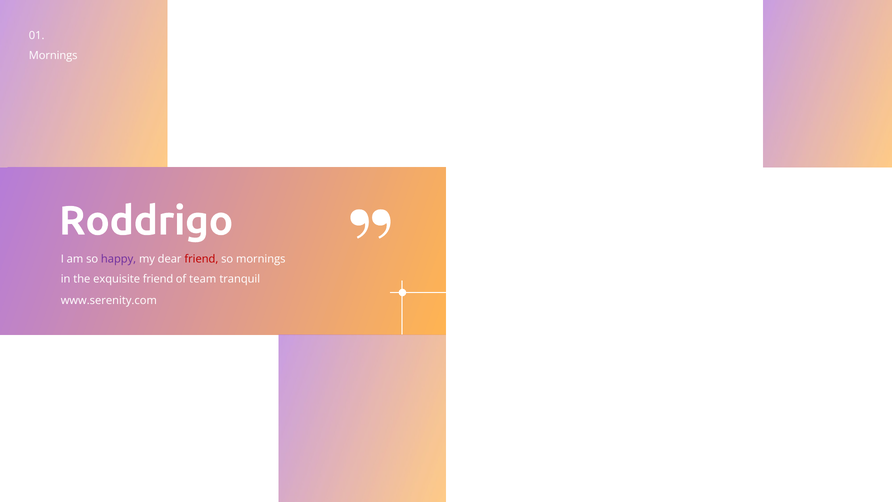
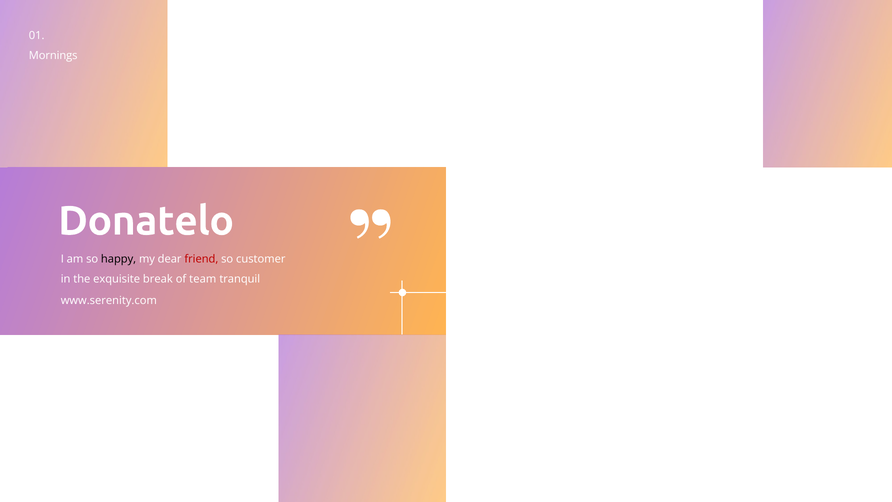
Roddrigo: Roddrigo -> Donatelo
happy colour: purple -> black
so mornings: mornings -> customer
exquisite friend: friend -> break
